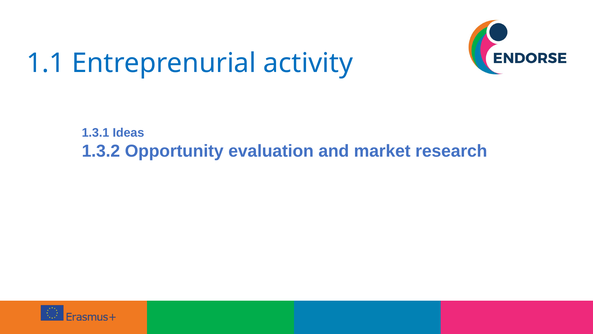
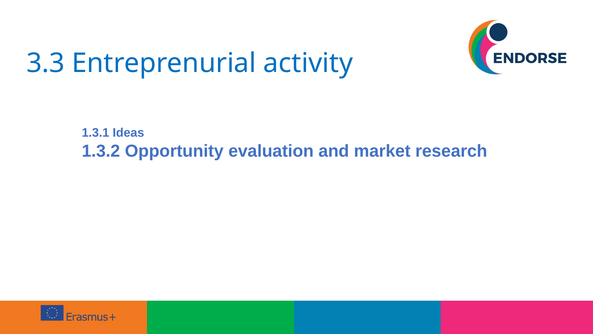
1.1: 1.1 -> 3.3
